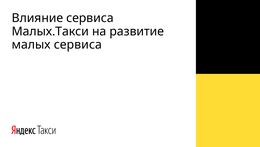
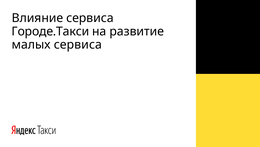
Малых.Такси: Малых.Такси -> Городе.Такси
